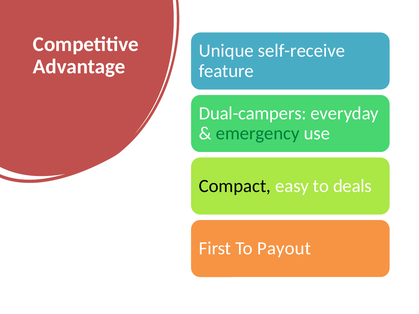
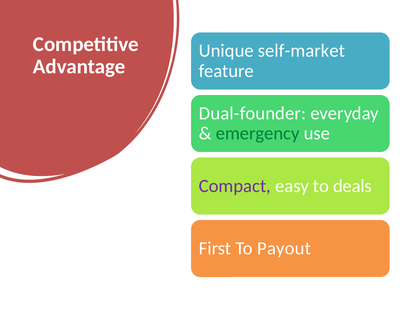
self-receive: self-receive -> self-market
Dual-campers: Dual-campers -> Dual-founder
Compact colour: black -> purple
